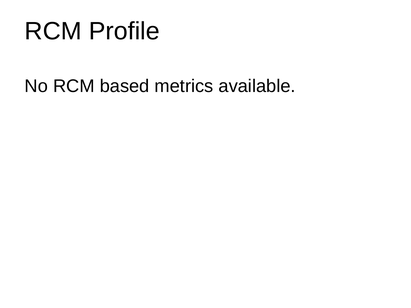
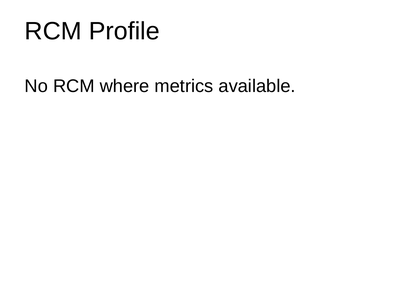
based: based -> where
